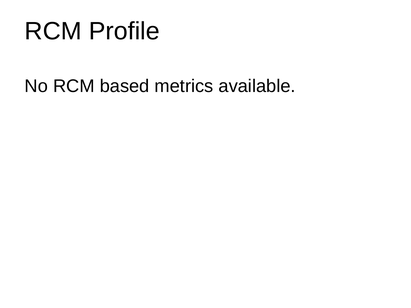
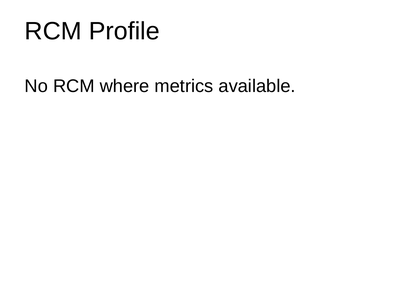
based: based -> where
